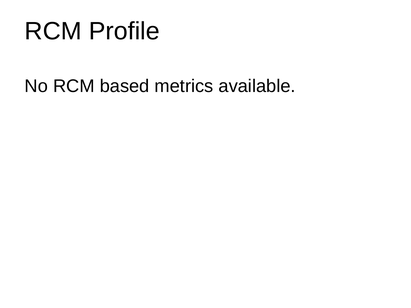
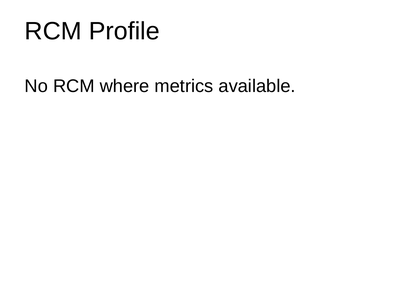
based: based -> where
